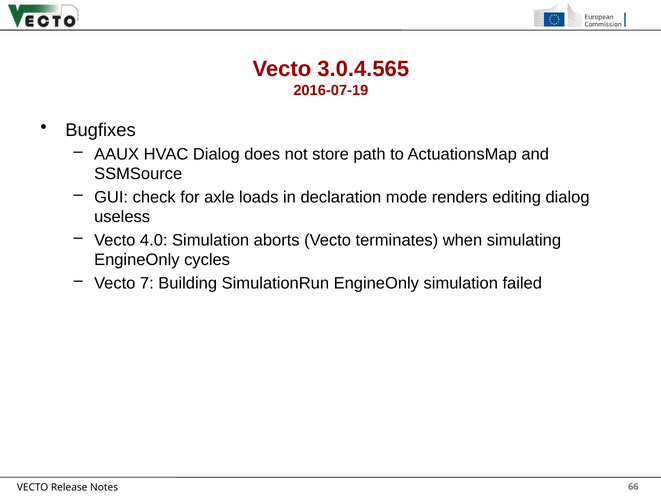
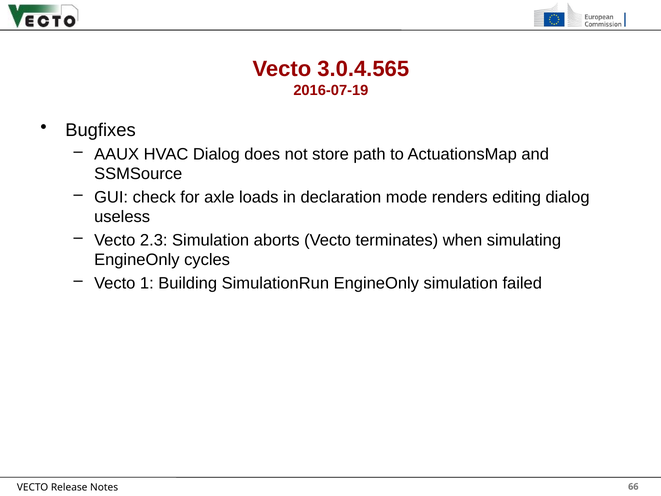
4.0: 4.0 -> 2.3
7: 7 -> 1
